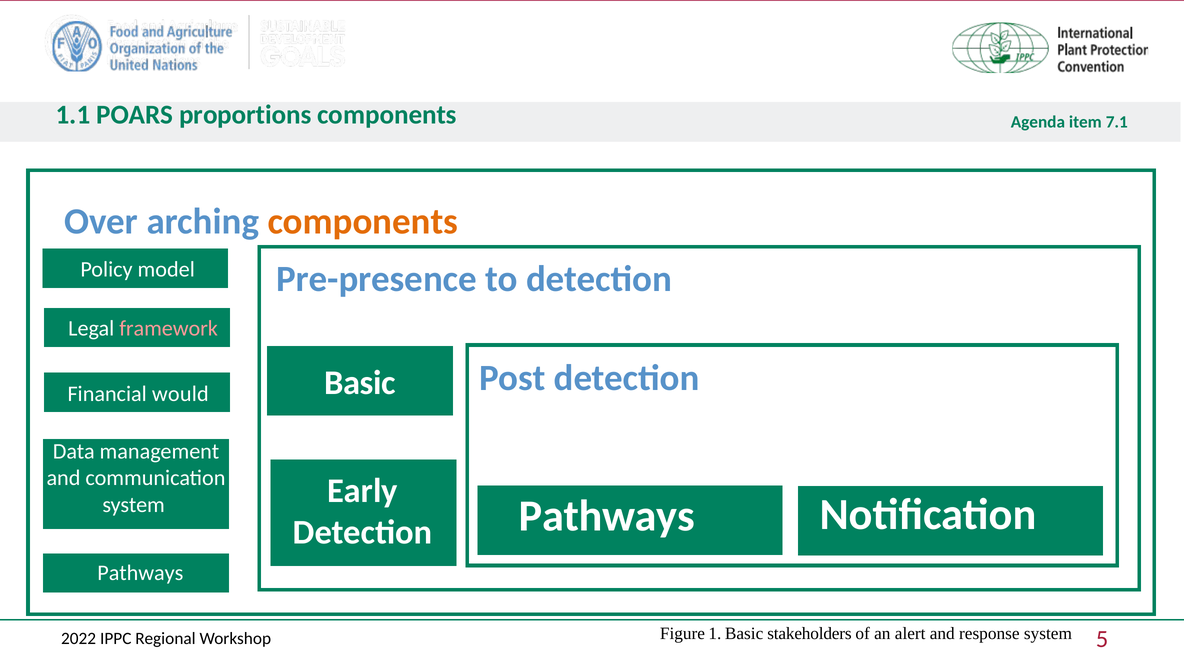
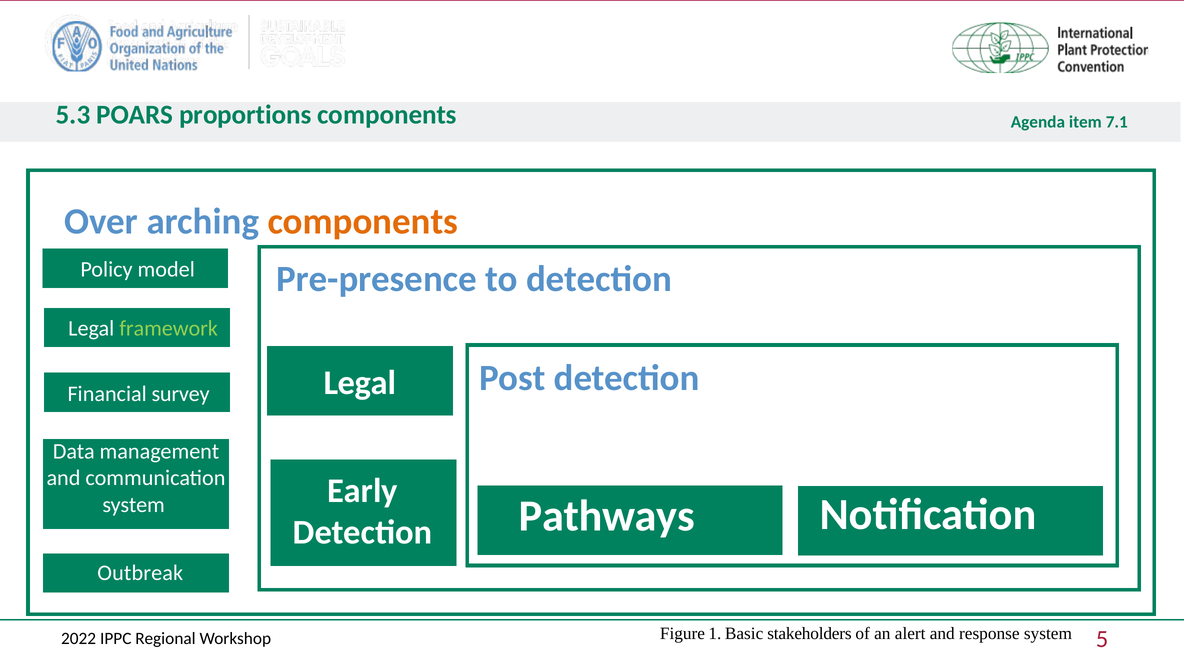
1.1: 1.1 -> 5.3
framework colour: pink -> light green
Basic at (360, 383): Basic -> Legal
would: would -> survey
Pathways at (140, 573): Pathways -> Outbreak
